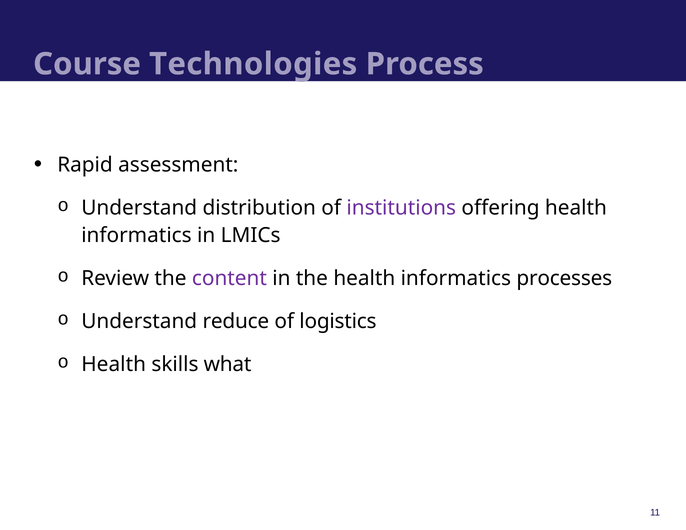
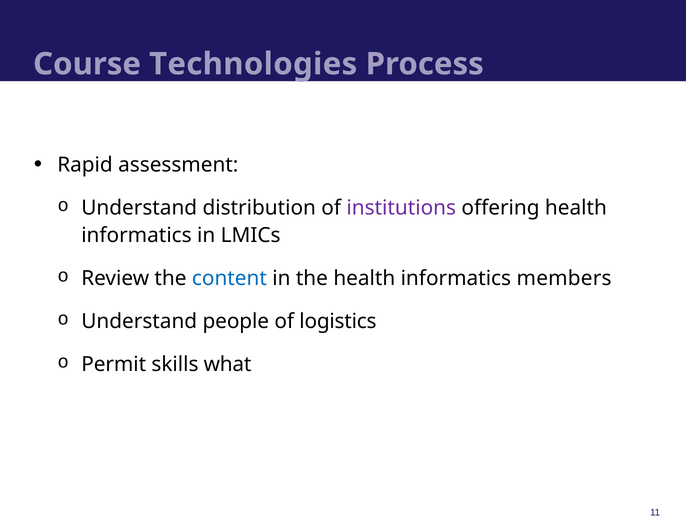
content colour: purple -> blue
processes: processes -> members
reduce: reduce -> people
Health at (114, 364): Health -> Permit
